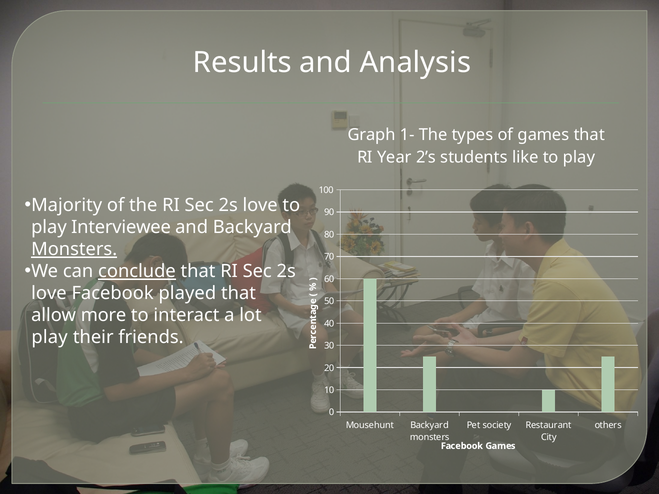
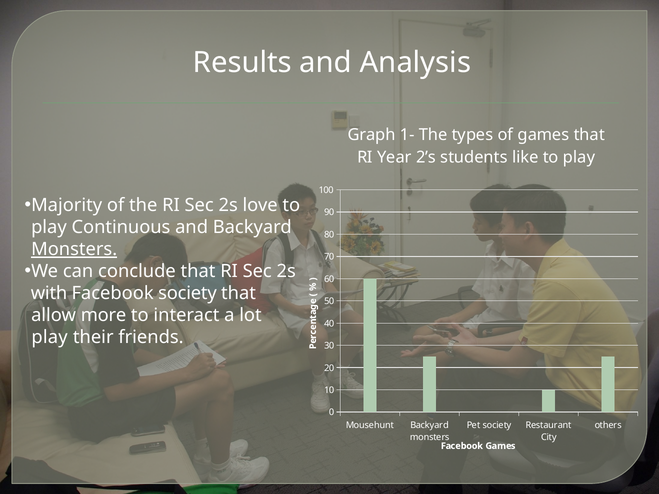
Interviewee: Interviewee -> Continuous
conclude underline: present -> none
love at (49, 293): love -> with
Facebook played: played -> society
